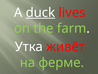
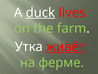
живёт underline: none -> present
